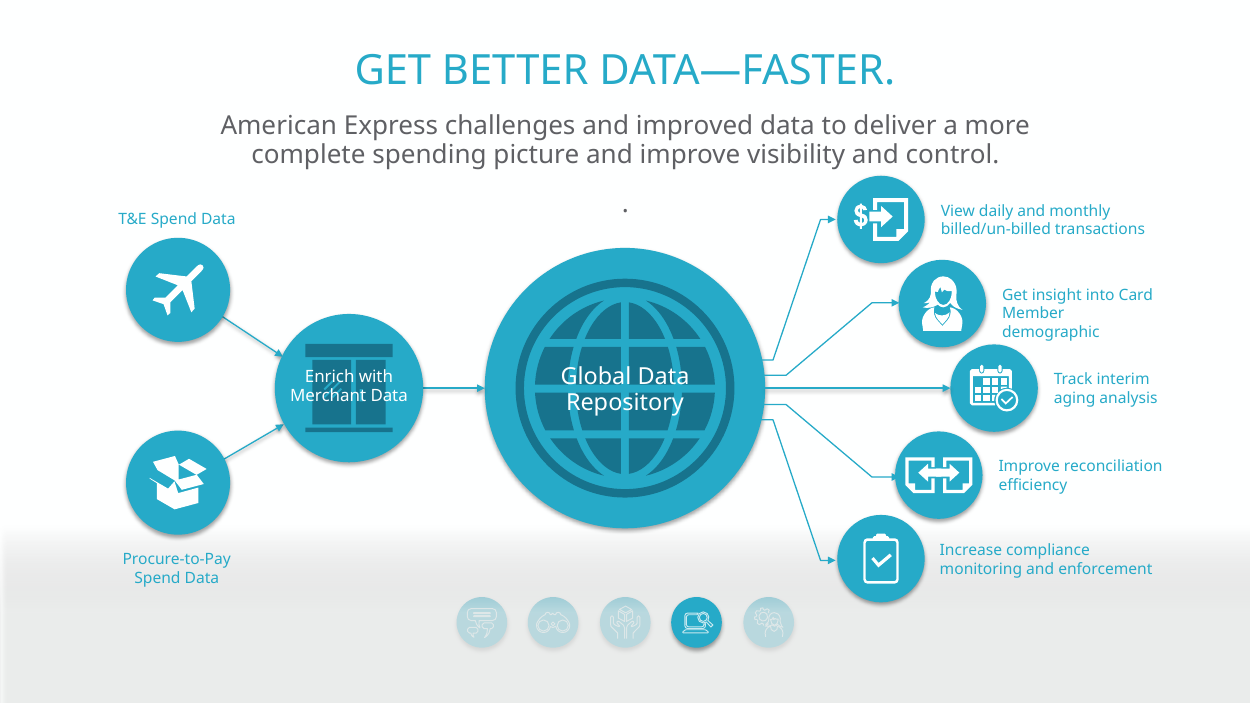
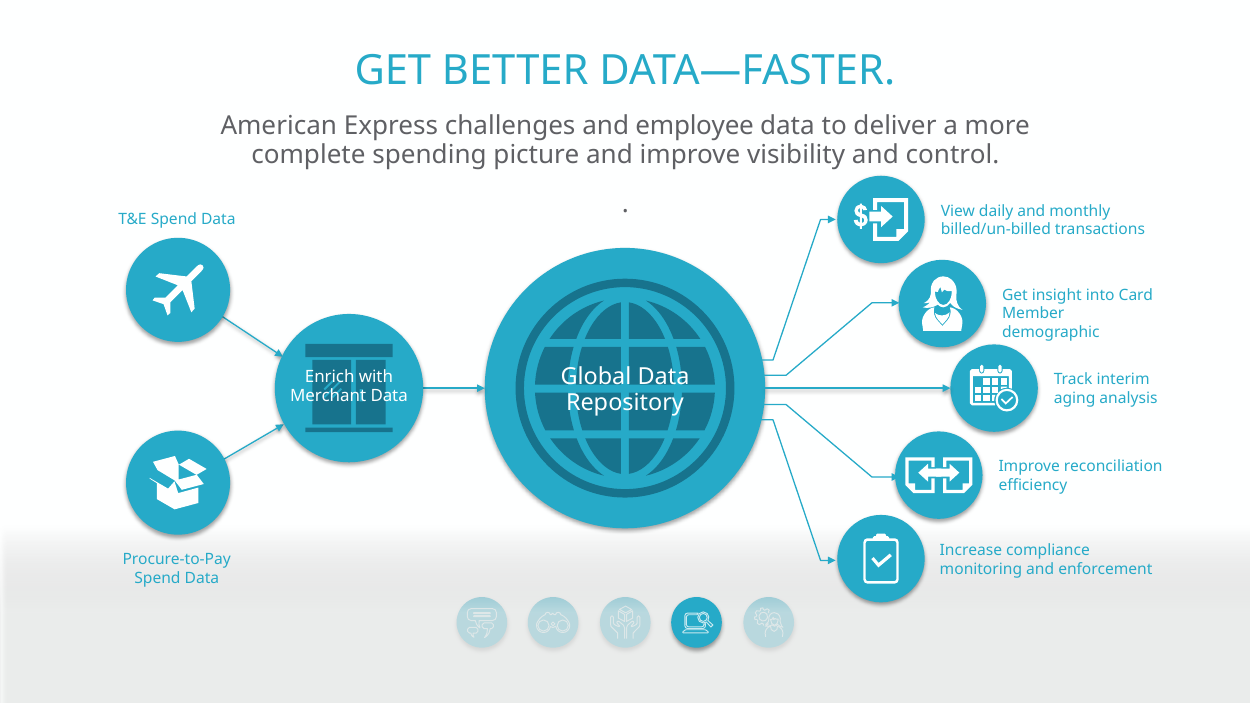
improved: improved -> employee
